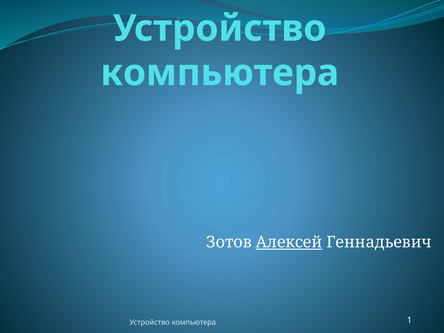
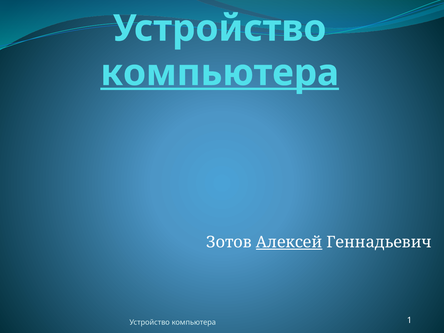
компьютера at (220, 73) underline: none -> present
